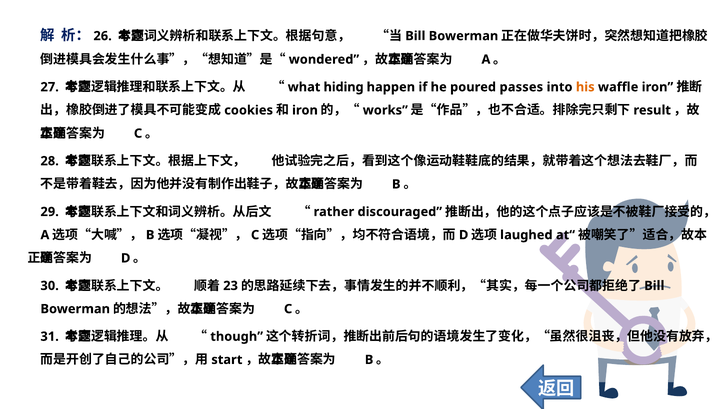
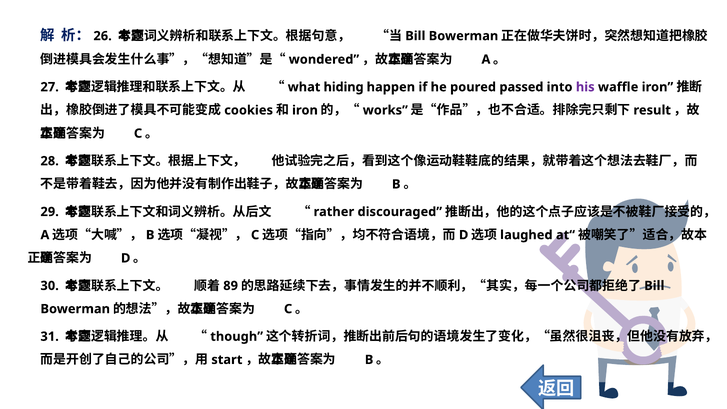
passes: passes -> passed
his colour: orange -> purple
23: 23 -> 89
